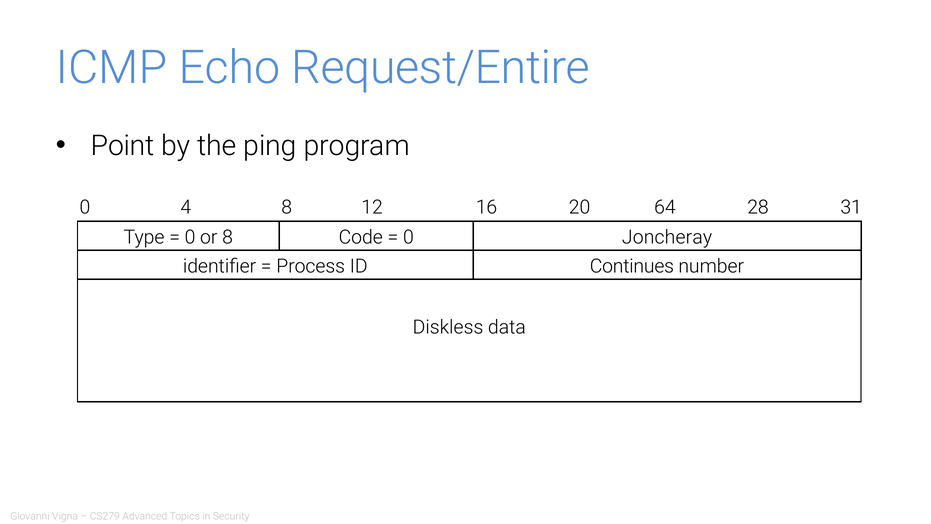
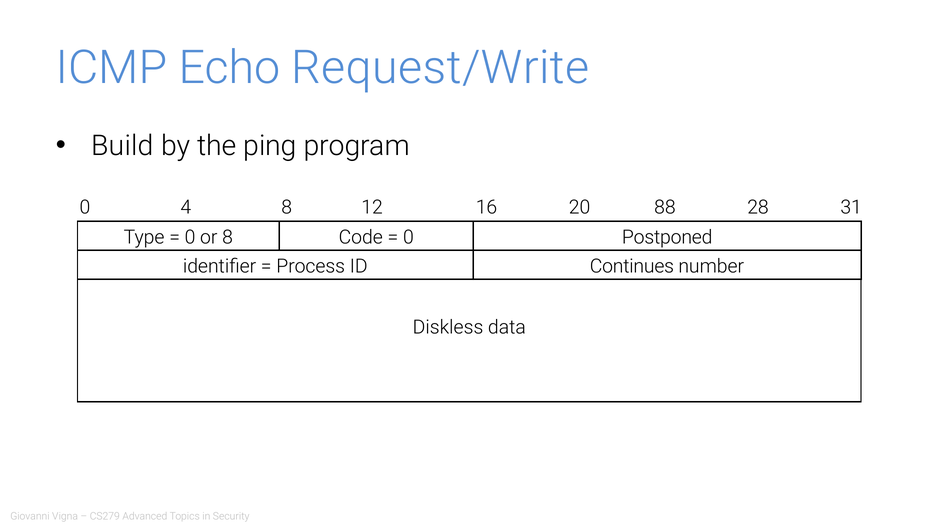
Request/Entire: Request/Entire -> Request/Write
Point: Point -> Build
64: 64 -> 88
Joncheray: Joncheray -> Postponed
